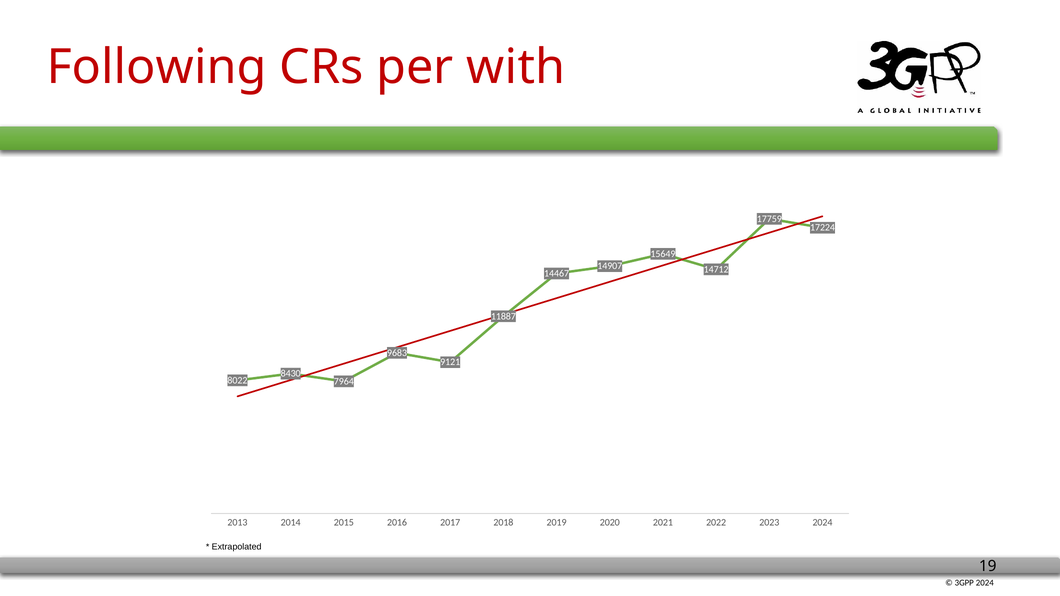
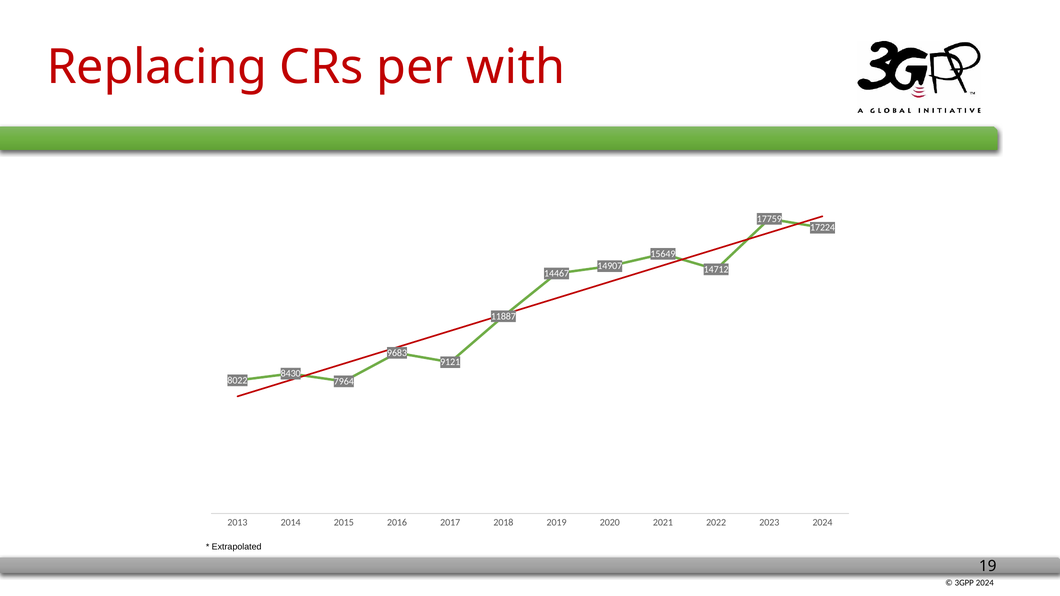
Following: Following -> Replacing
